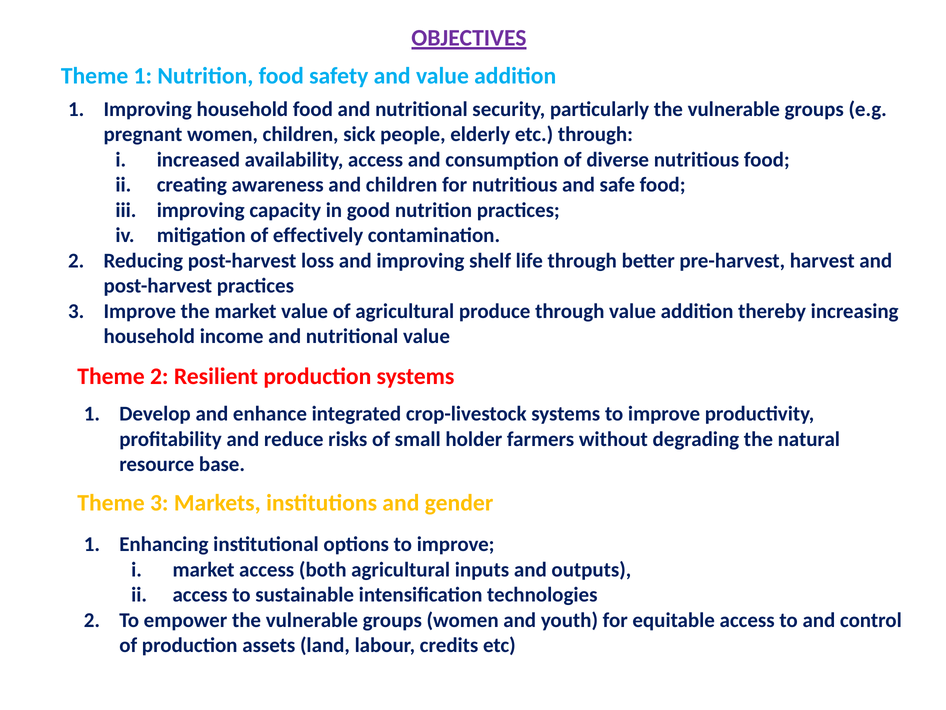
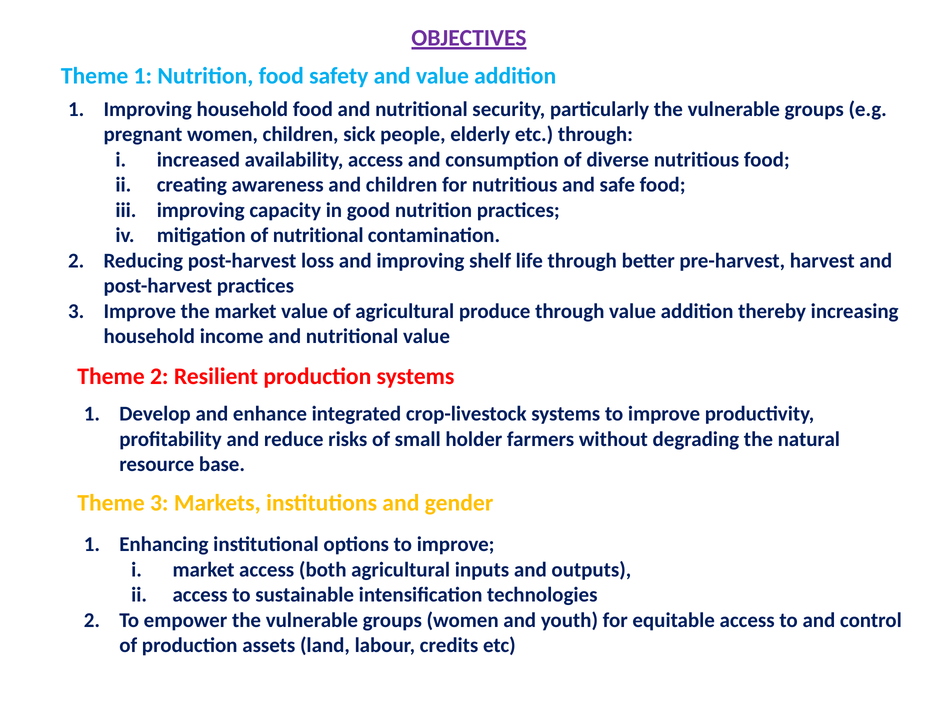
of effectively: effectively -> nutritional
